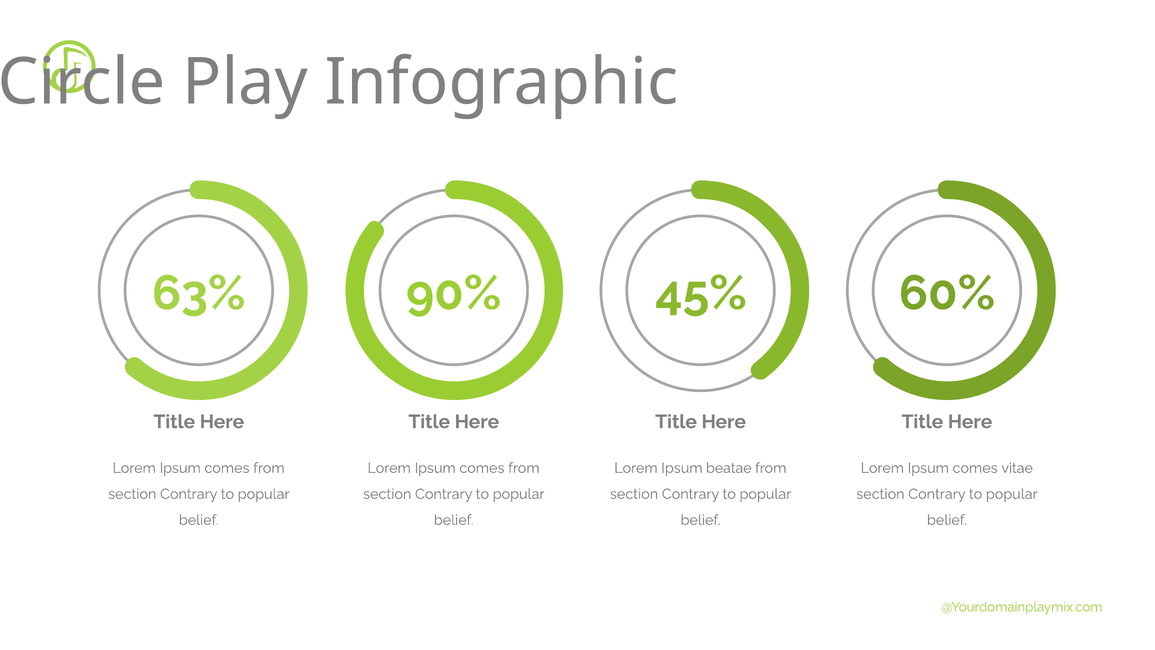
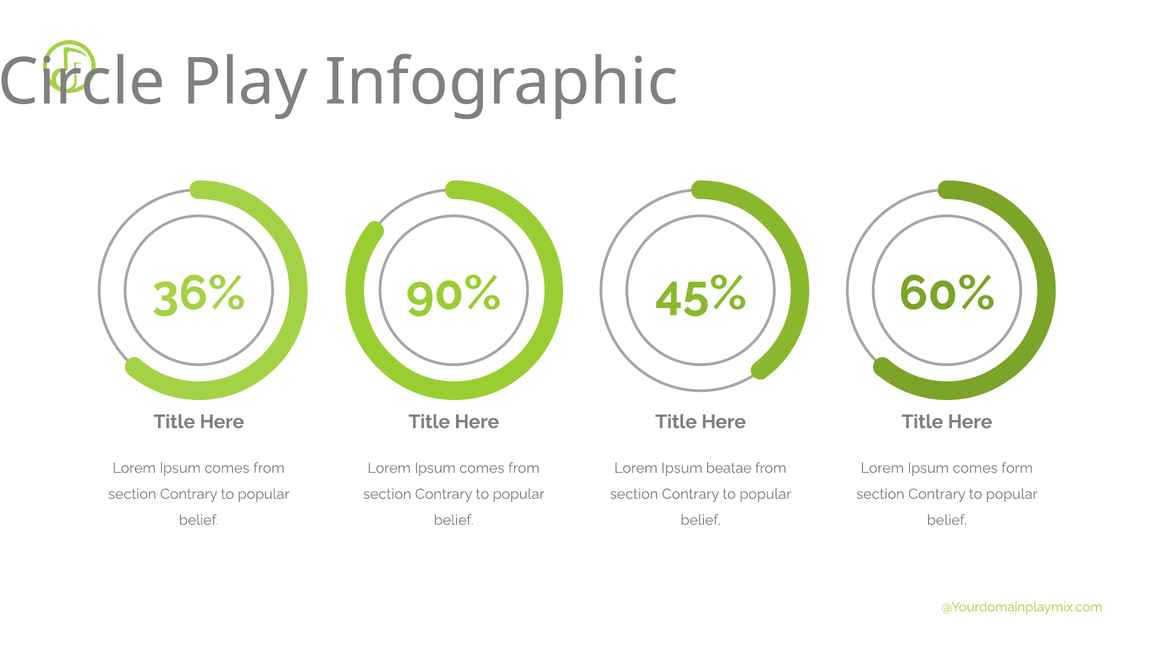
63%: 63% -> 36%
vitae: vitae -> form
